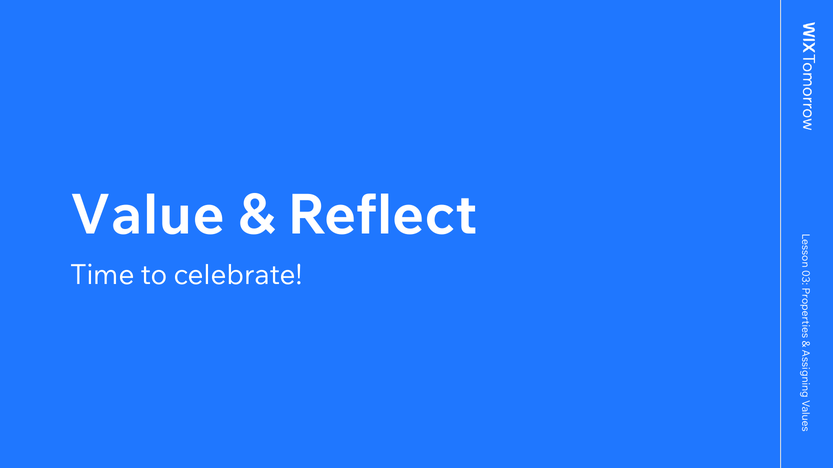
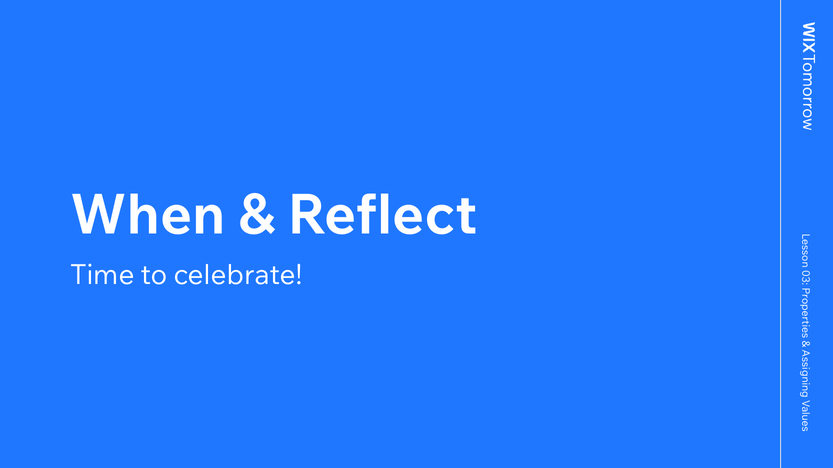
Value: Value -> When
